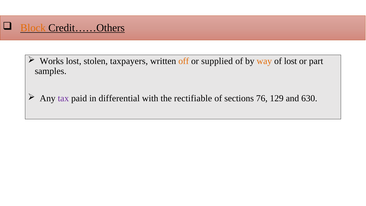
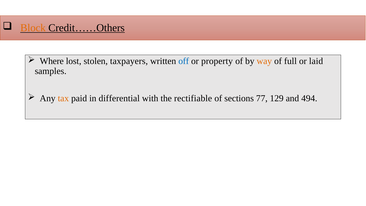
Works: Works -> Where
off colour: orange -> blue
supplied: supplied -> property
of lost: lost -> full
part: part -> laid
tax colour: purple -> orange
76: 76 -> 77
630: 630 -> 494
